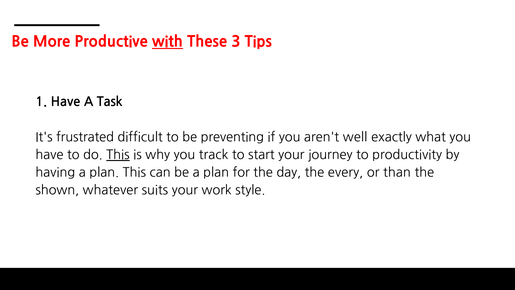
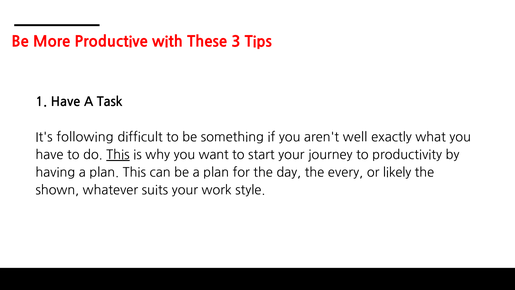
with underline: present -> none
frustrated: frustrated -> following
preventing: preventing -> something
track: track -> want
than: than -> likely
